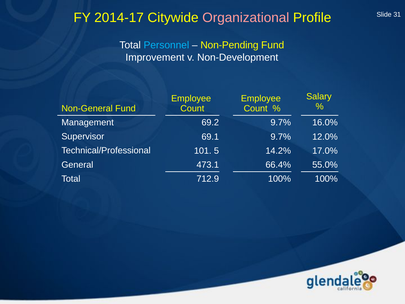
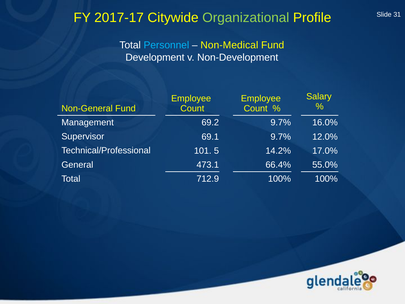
2014-17: 2014-17 -> 2017-17
Organizational colour: pink -> light green
Non-Pending: Non-Pending -> Non-Medical
Improvement: Improvement -> Development
